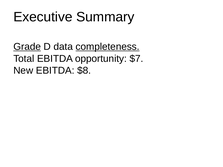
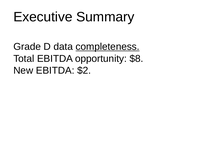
Grade underline: present -> none
$7: $7 -> $8
$8: $8 -> $2
